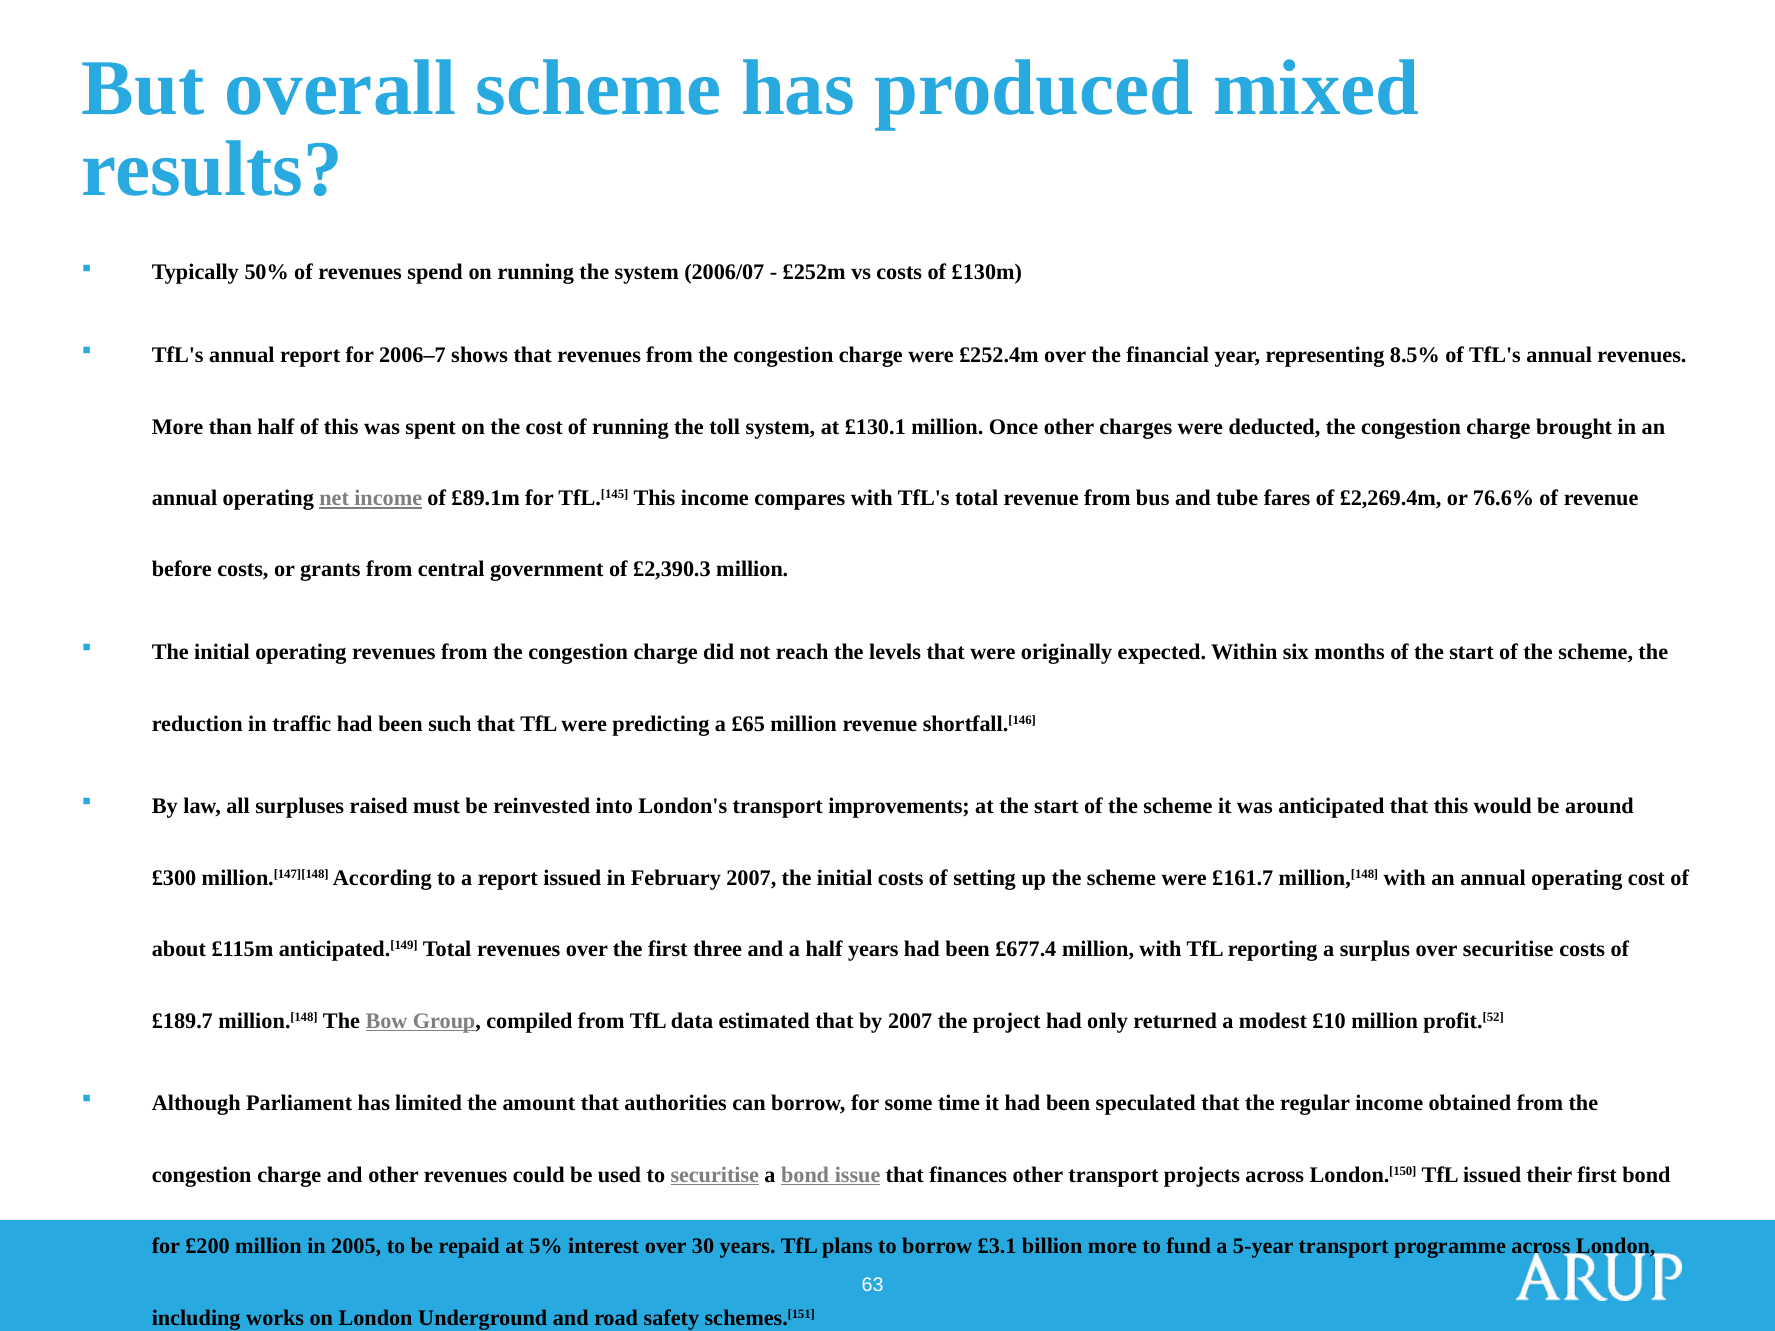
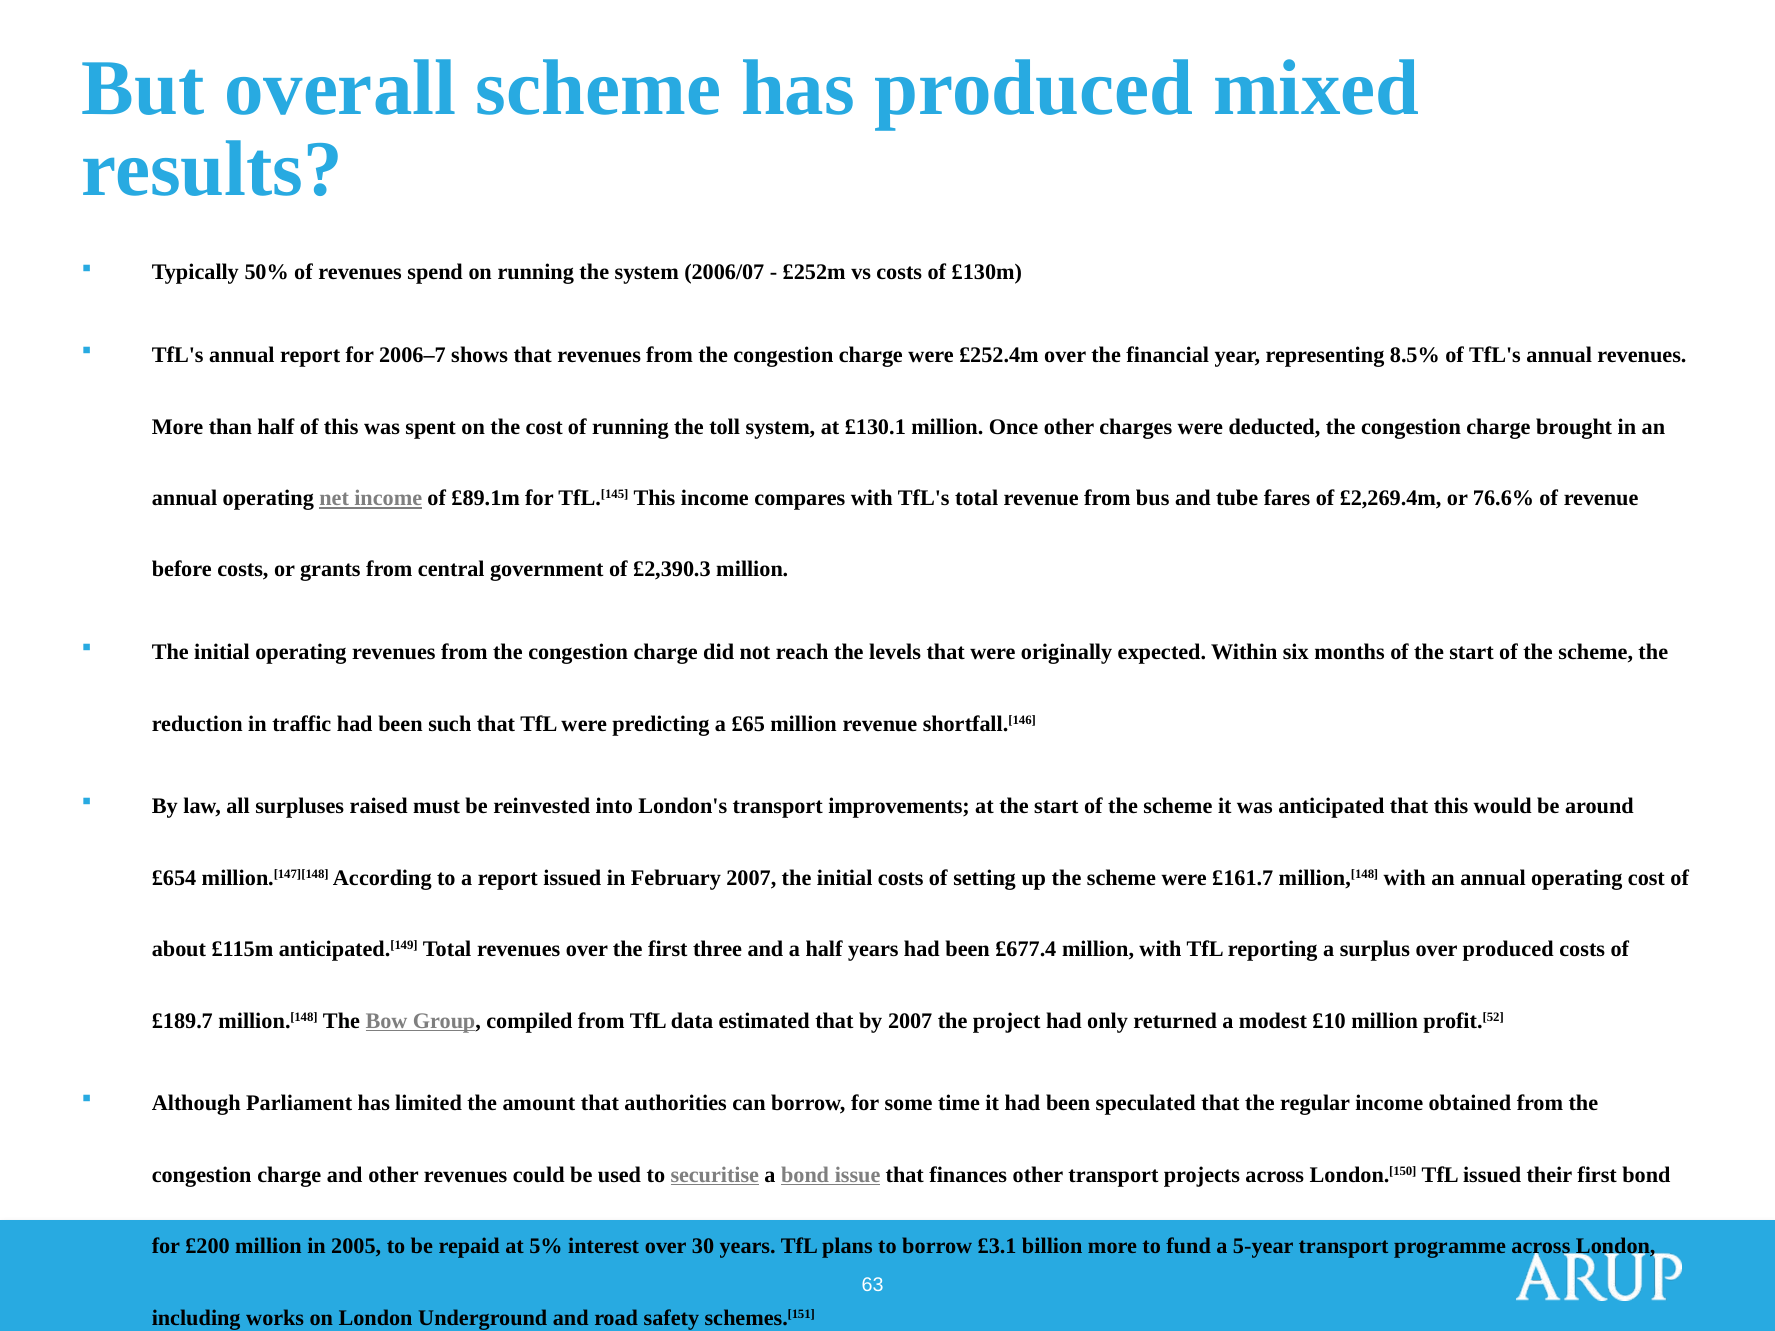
£300: £300 -> £654
over securitise: securitise -> produced
